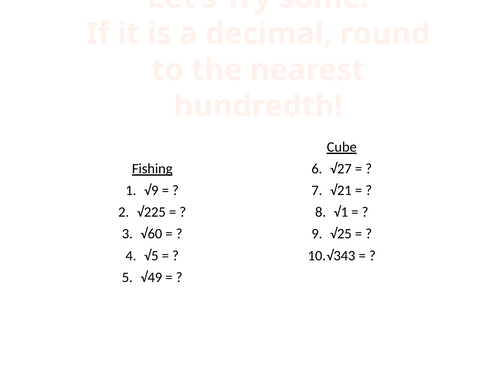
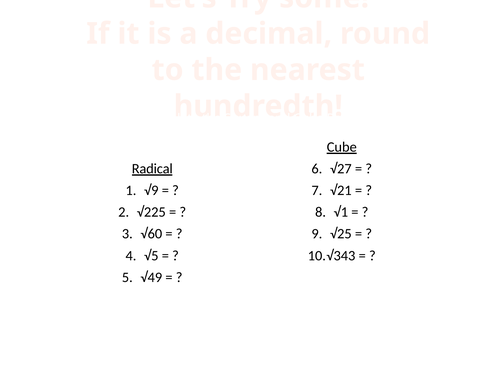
Fishing: Fishing -> Radical
